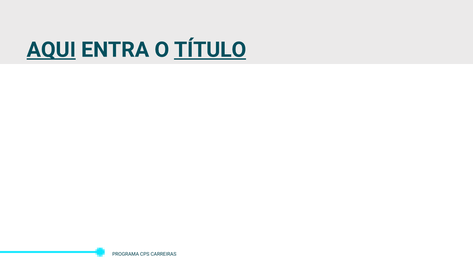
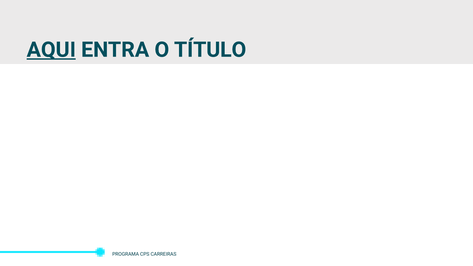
TÍTULO underline: present -> none
